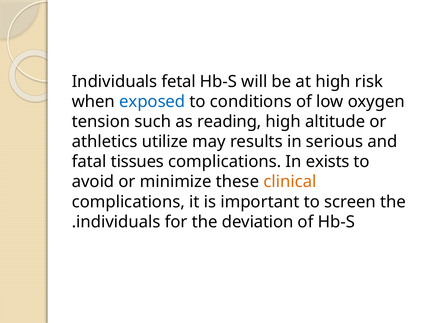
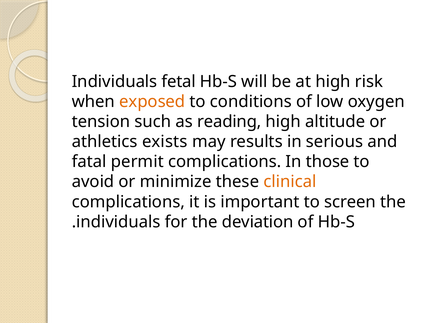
exposed colour: blue -> orange
utilize: utilize -> exists
tissues: tissues -> permit
exists: exists -> those
